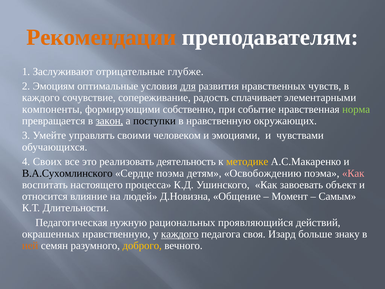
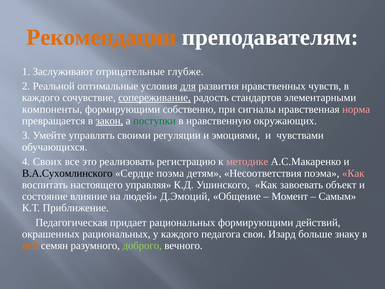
Эмоциям: Эмоциям -> Реальной
сопереживание underline: none -> present
сплачивает: сплачивает -> стандартов
событие: событие -> сигналы
норма colour: light green -> pink
поступки colour: black -> green
человеком: человеком -> регуляции
деятельность: деятельность -> регистрацию
методике colour: yellow -> pink
Освобождению: Освобождению -> Несоответствия
процесса: процесса -> управляя
относится: относится -> состояние
Д.Новизна: Д.Новизна -> Д.Эмоций
Длительности: Длительности -> Приближение
нужную: нужную -> придает
рациональных проявляющийся: проявляющийся -> формирующими
окрашенных нравственную: нравственную -> рациональных
каждого at (180, 234) underline: present -> none
доброго colour: yellow -> light green
